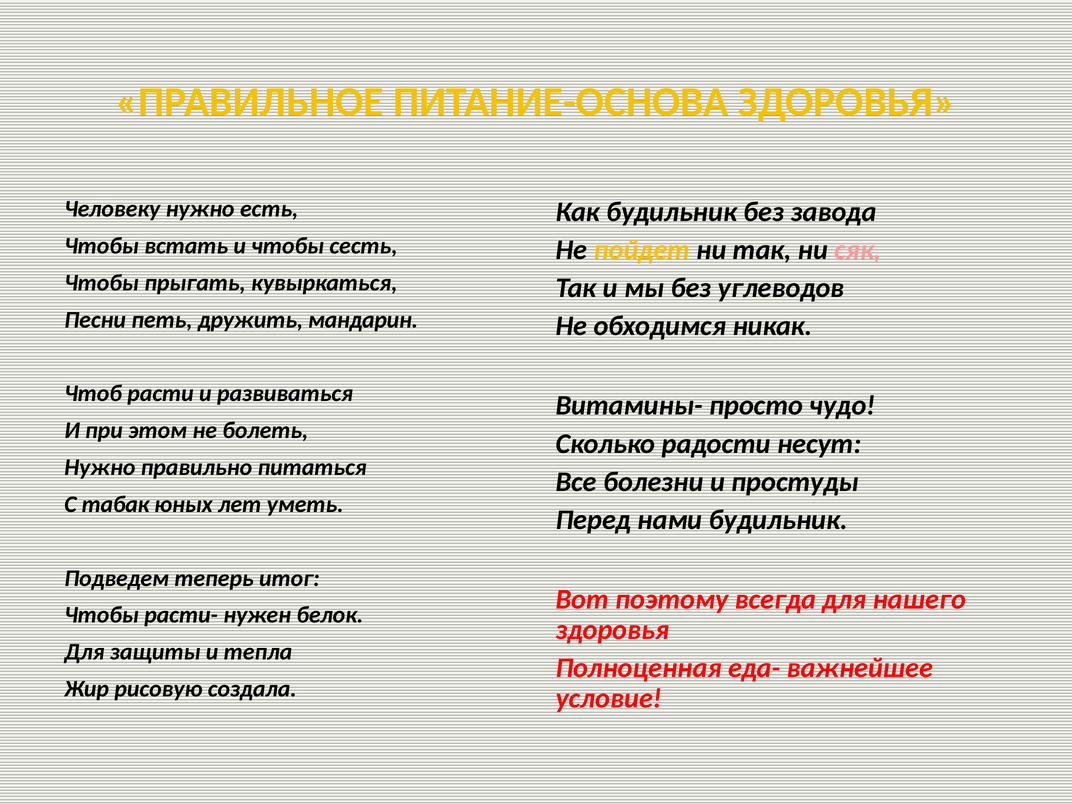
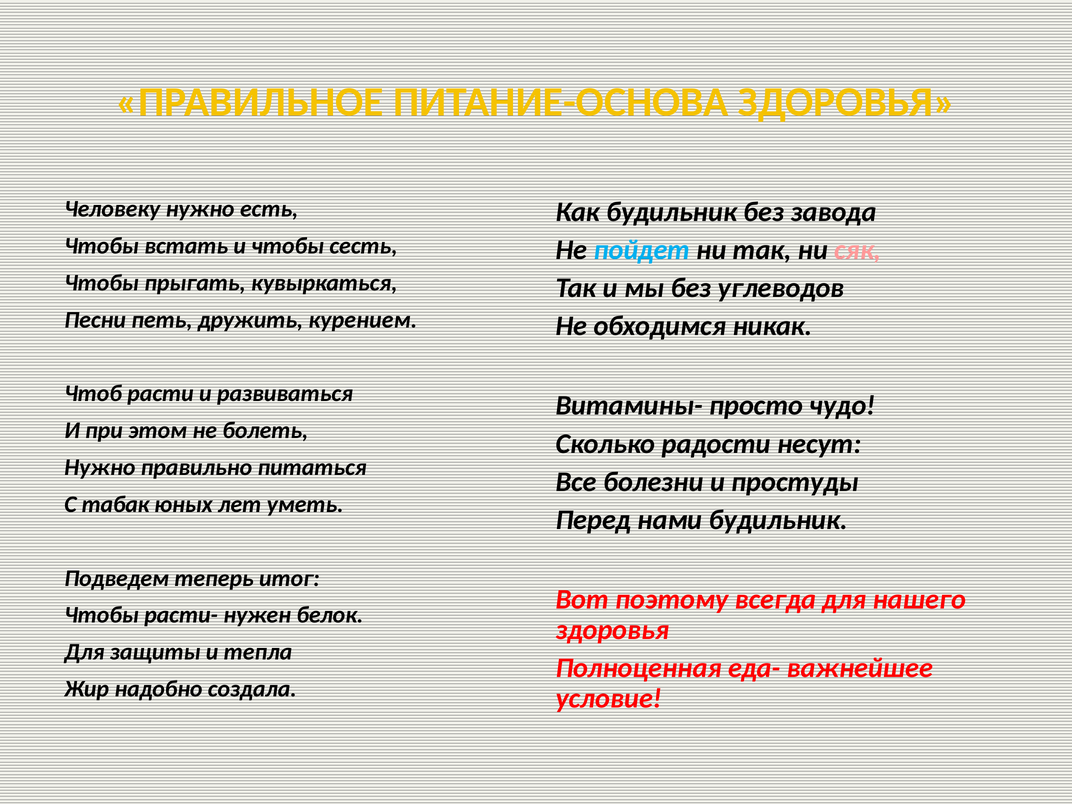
пойдет colour: yellow -> light blue
мандарин: мандарин -> курением
рисовую: рисовую -> надобно
